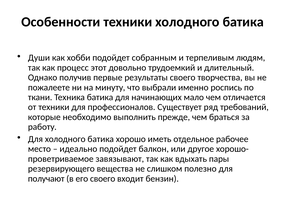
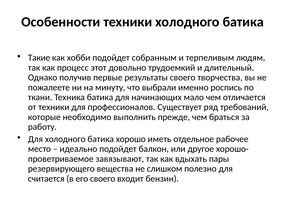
Души: Души -> Такие
получают: получают -> считается
